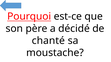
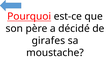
chanté: chanté -> girafes
